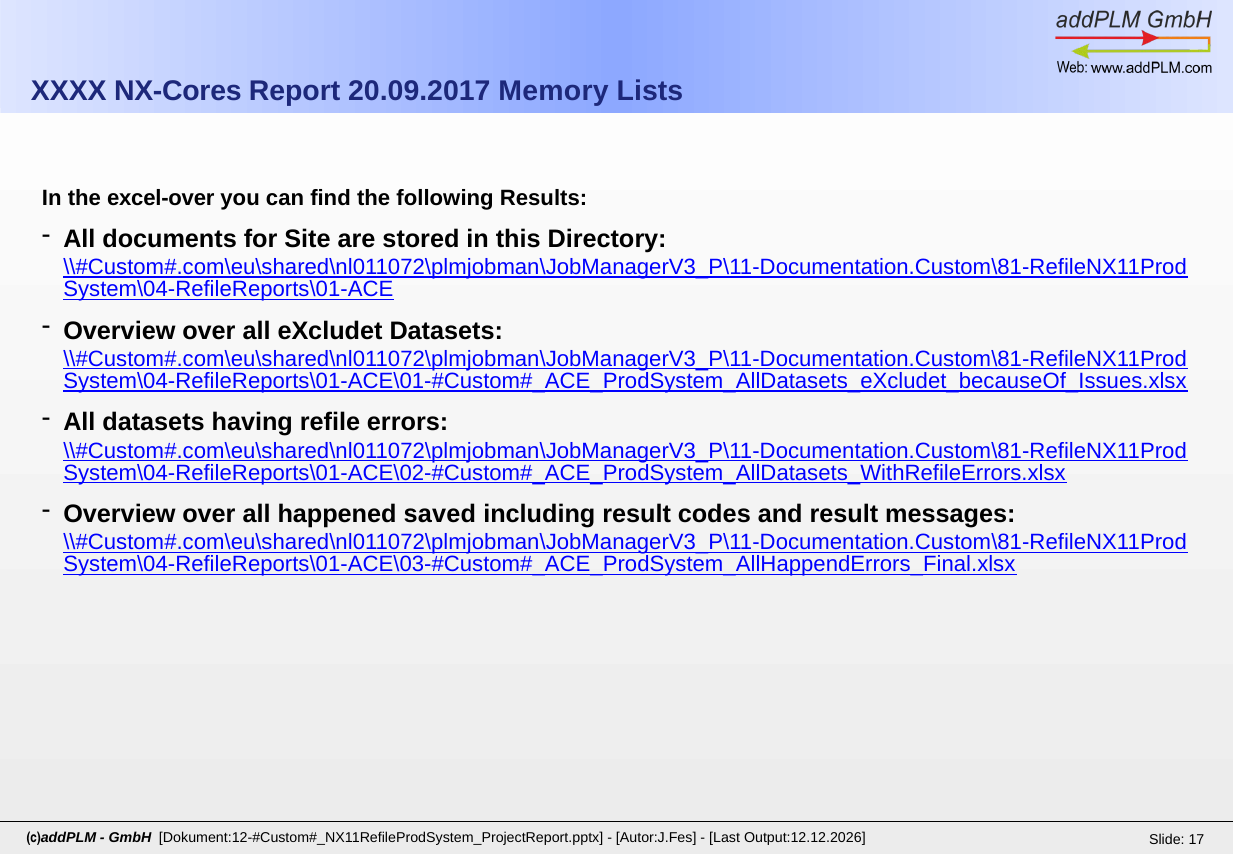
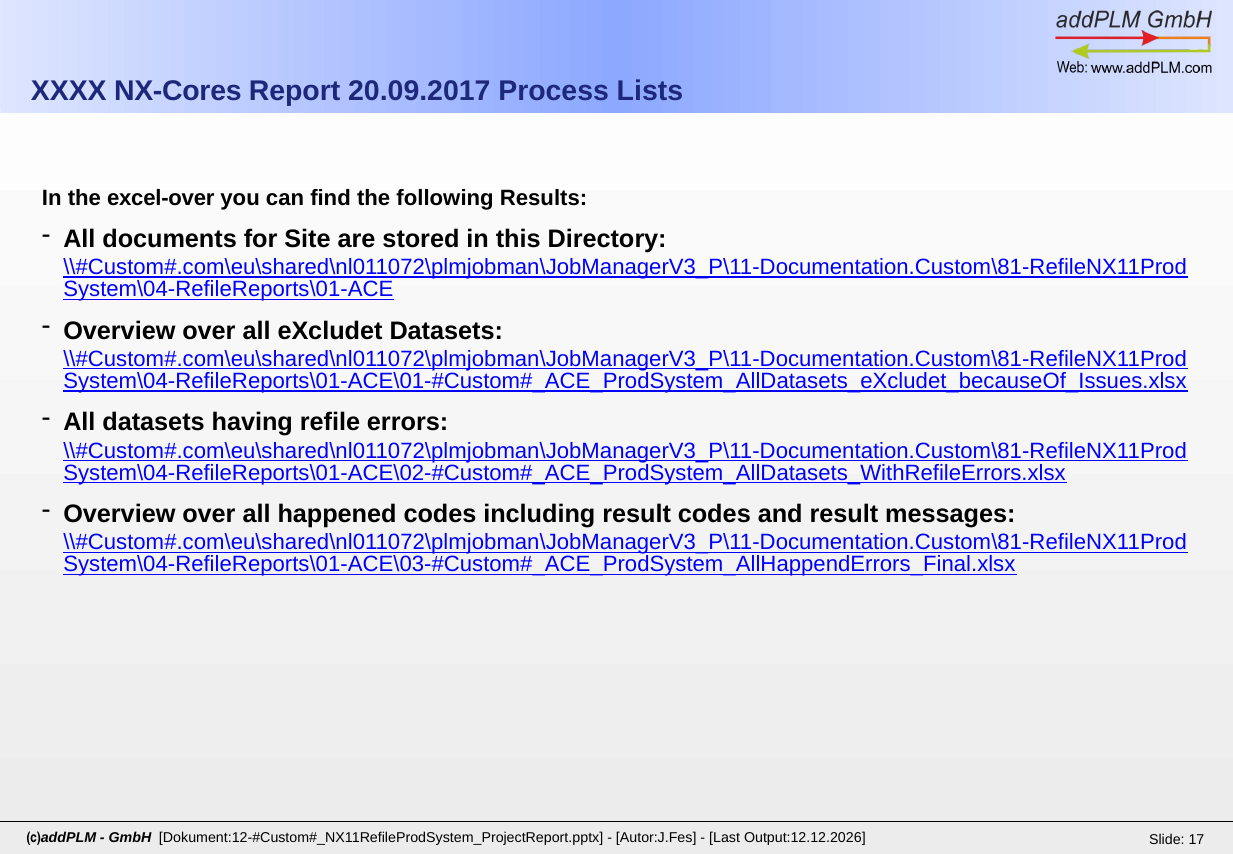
Memory: Memory -> Process
happened saved: saved -> codes
